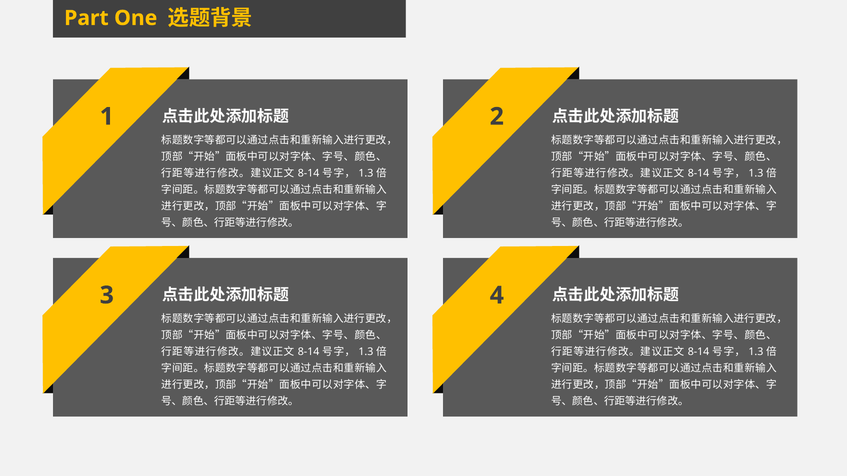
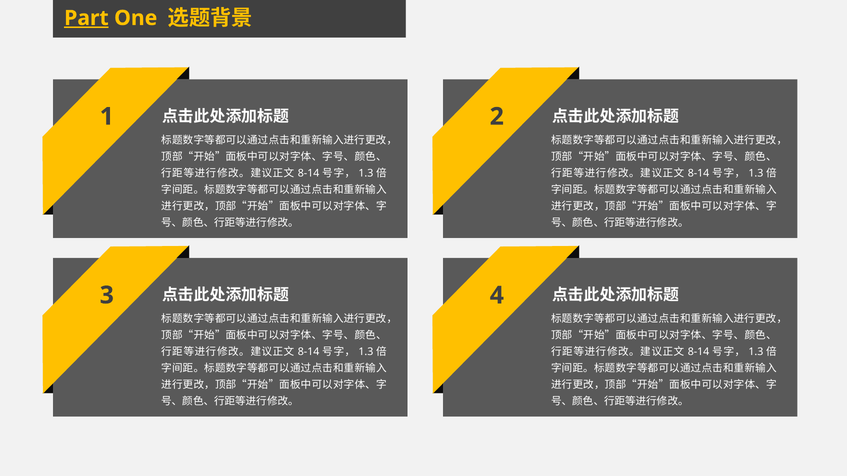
Part underline: none -> present
